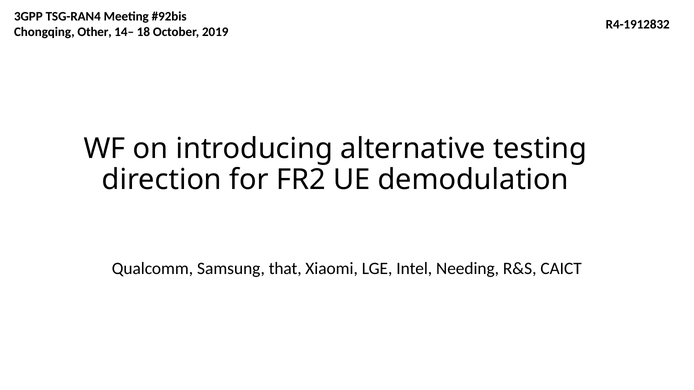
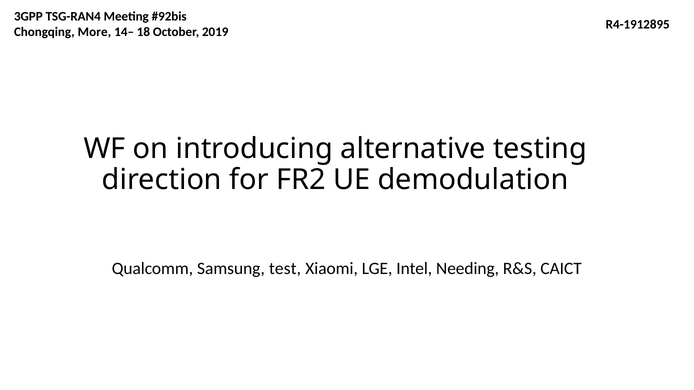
R4-1912832: R4-1912832 -> R4-1912895
Other: Other -> More
that: that -> test
